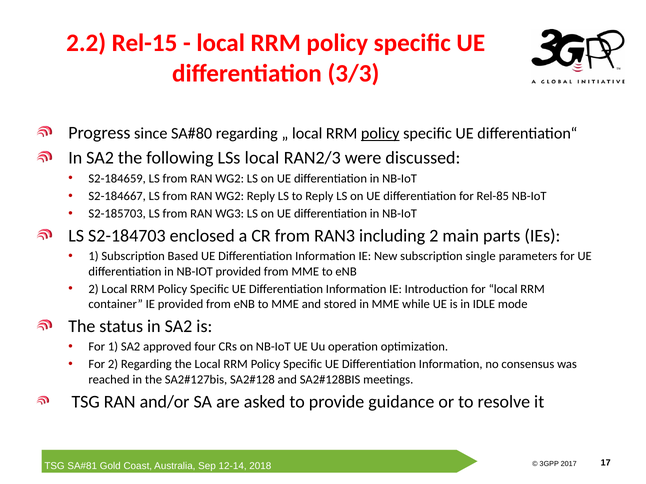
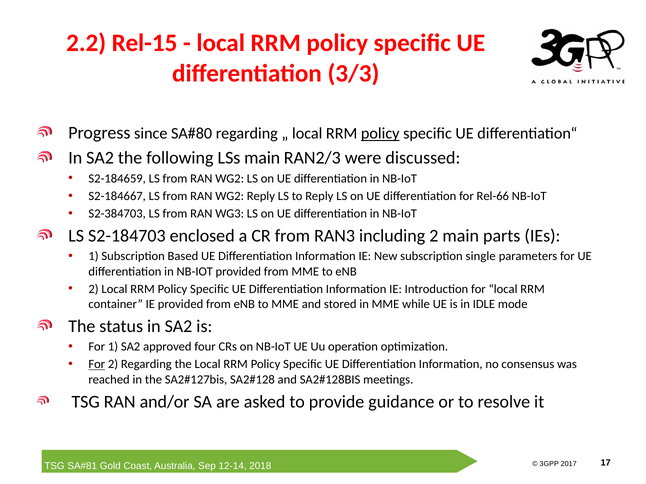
LSs local: local -> main
Rel-85: Rel-85 -> Rel-66
S2-185703: S2-185703 -> S2-384703
For at (97, 365) underline: none -> present
